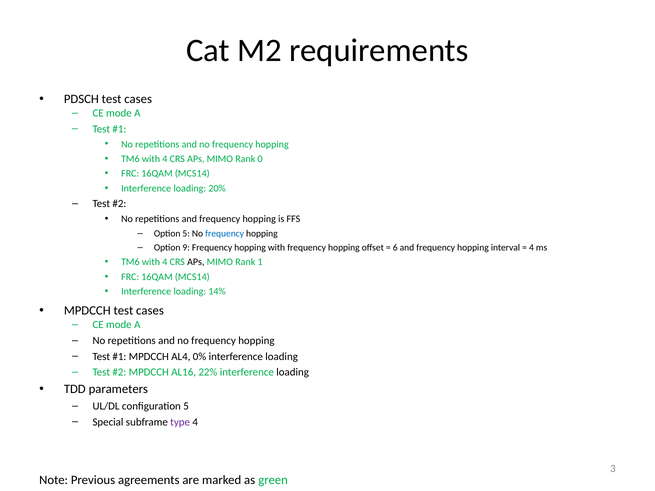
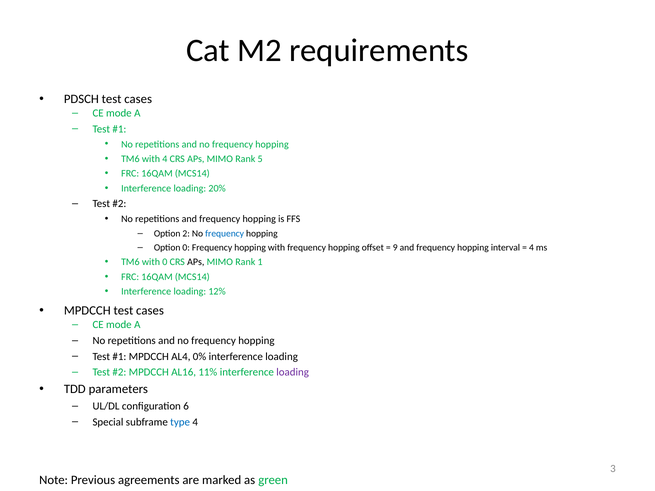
0: 0 -> 5
Option 5: 5 -> 2
Option 9: 9 -> 0
6: 6 -> 9
4 at (165, 262): 4 -> 0
14%: 14% -> 12%
22%: 22% -> 11%
loading at (293, 372) colour: black -> purple
configuration 5: 5 -> 6
type colour: purple -> blue
